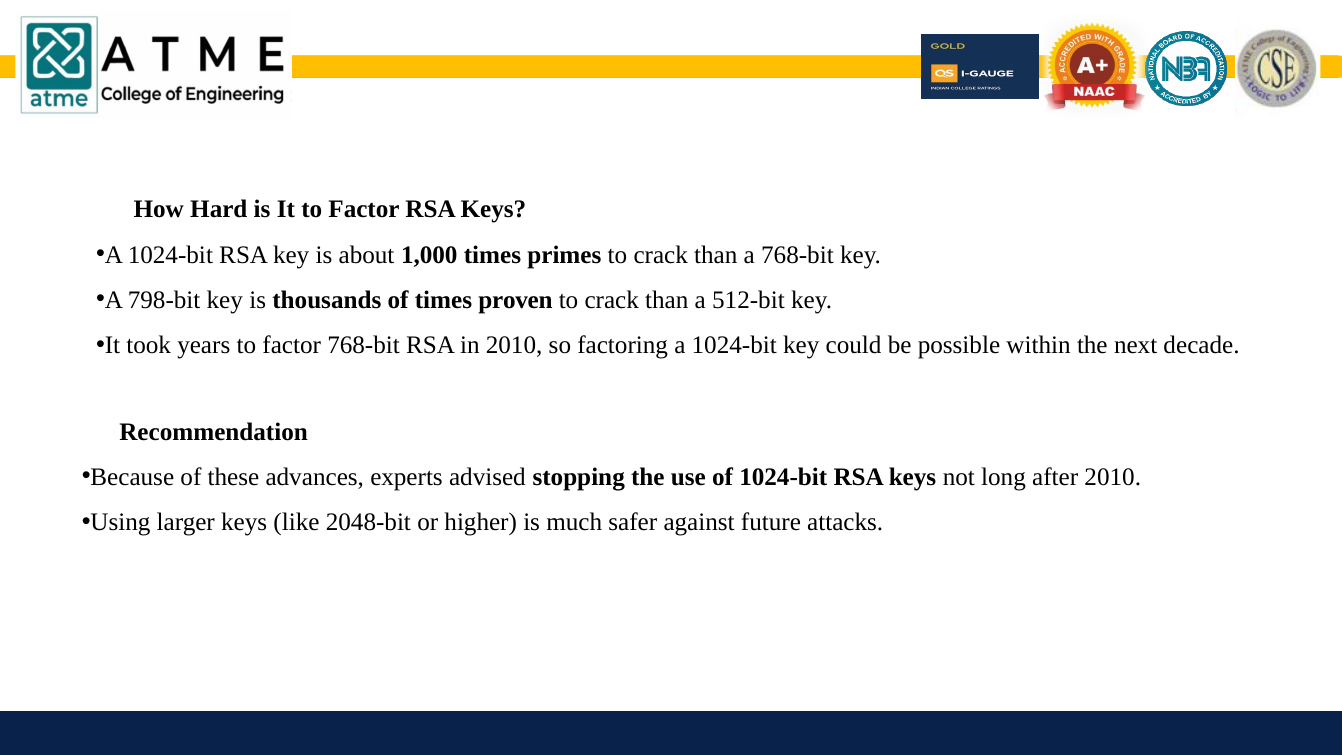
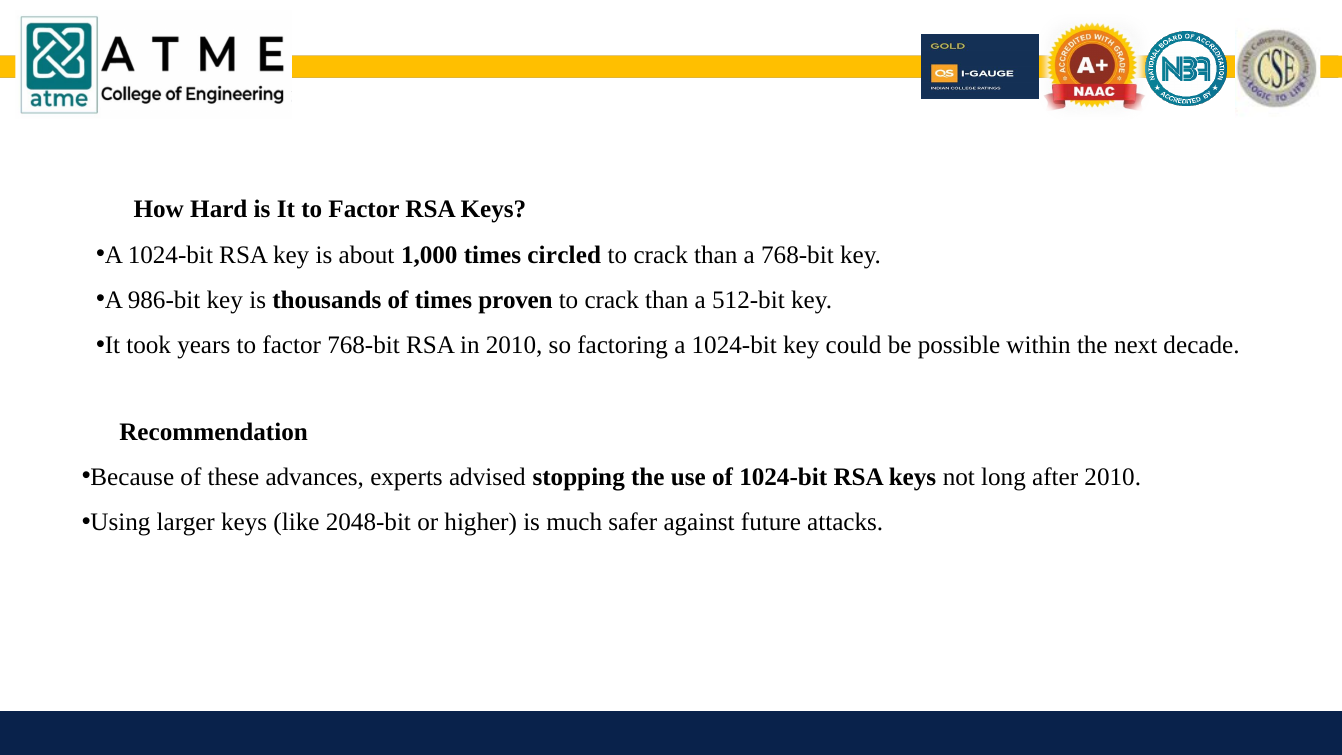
primes: primes -> circled
798-bit: 798-bit -> 986-bit
